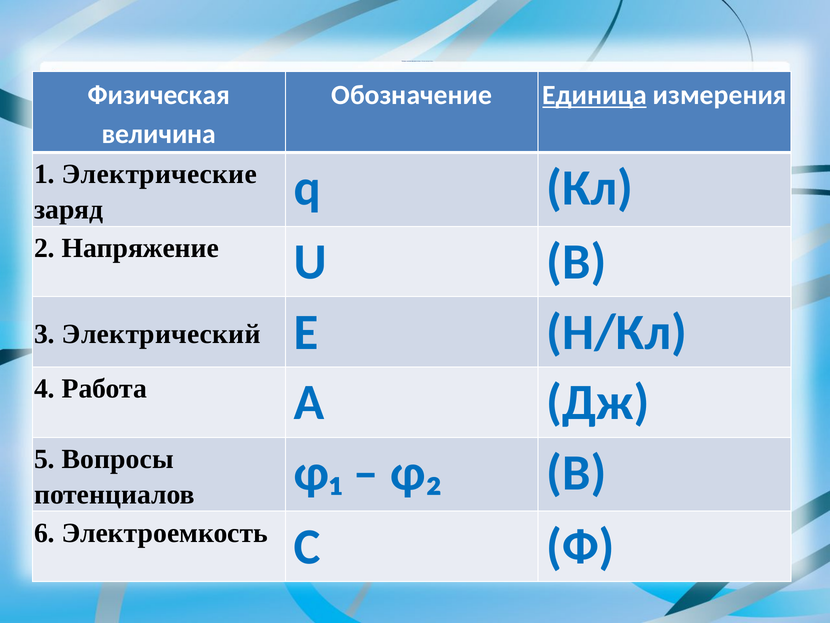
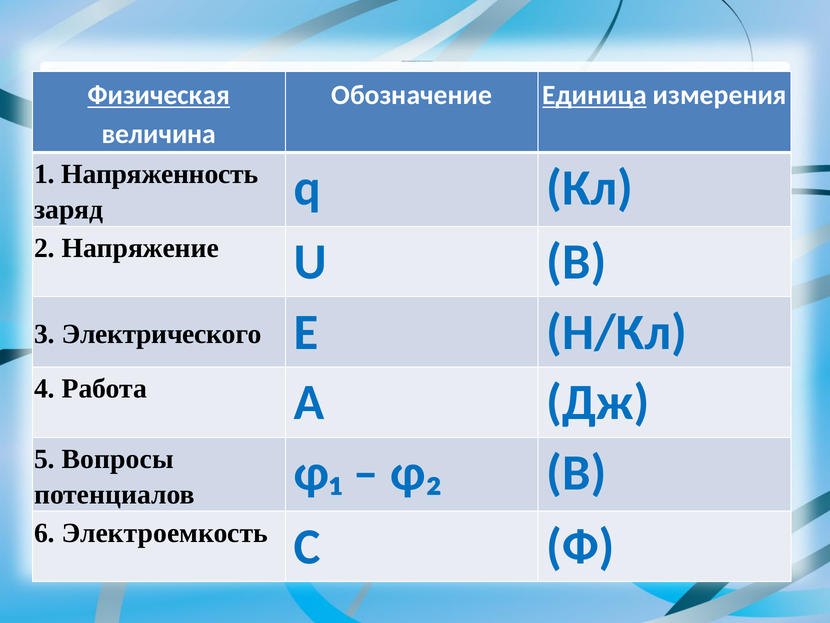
Физическая underline: none -> present
Электрические: Электрические -> Напряженность
Электрический: Электрический -> Электрического
